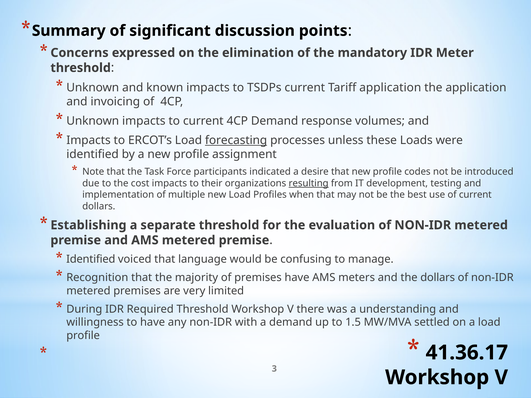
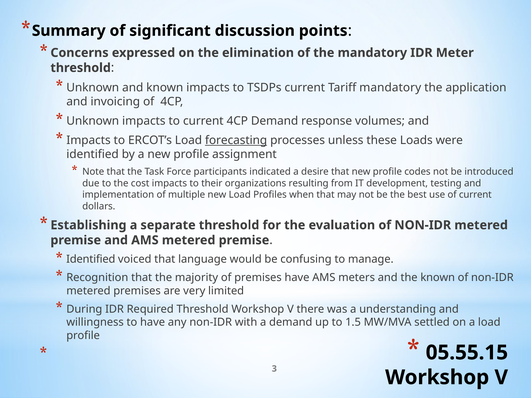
Tariff application: application -> mandatory
resulting underline: present -> none
the dollars: dollars -> known
41.36.17: 41.36.17 -> 05.55.15
